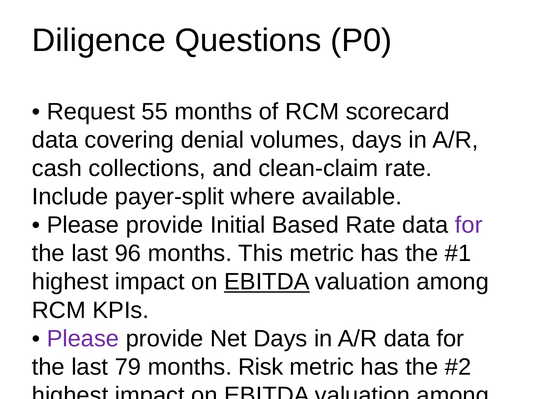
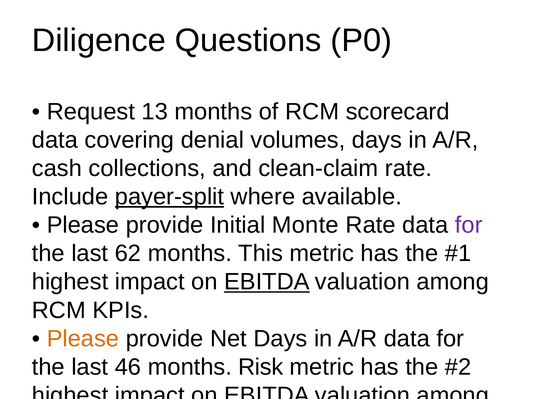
55: 55 -> 13
payer-split underline: none -> present
Based: Based -> Monte
96: 96 -> 62
Please at (83, 339) colour: purple -> orange
79: 79 -> 46
